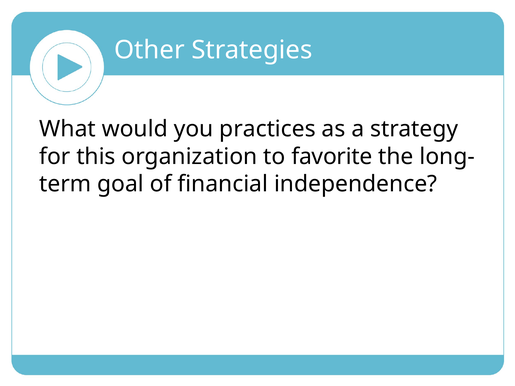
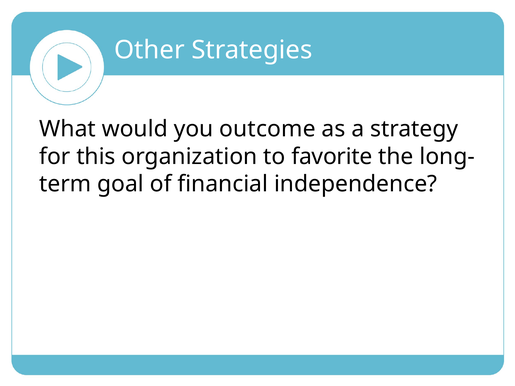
practices: practices -> outcome
